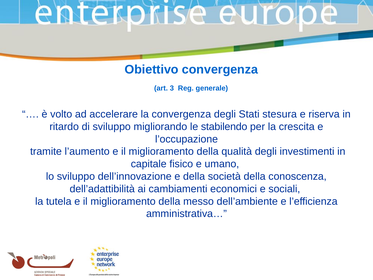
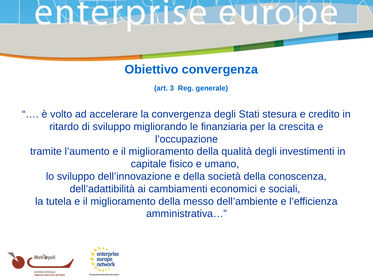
riserva: riserva -> credito
stabilendo: stabilendo -> finanziaria
